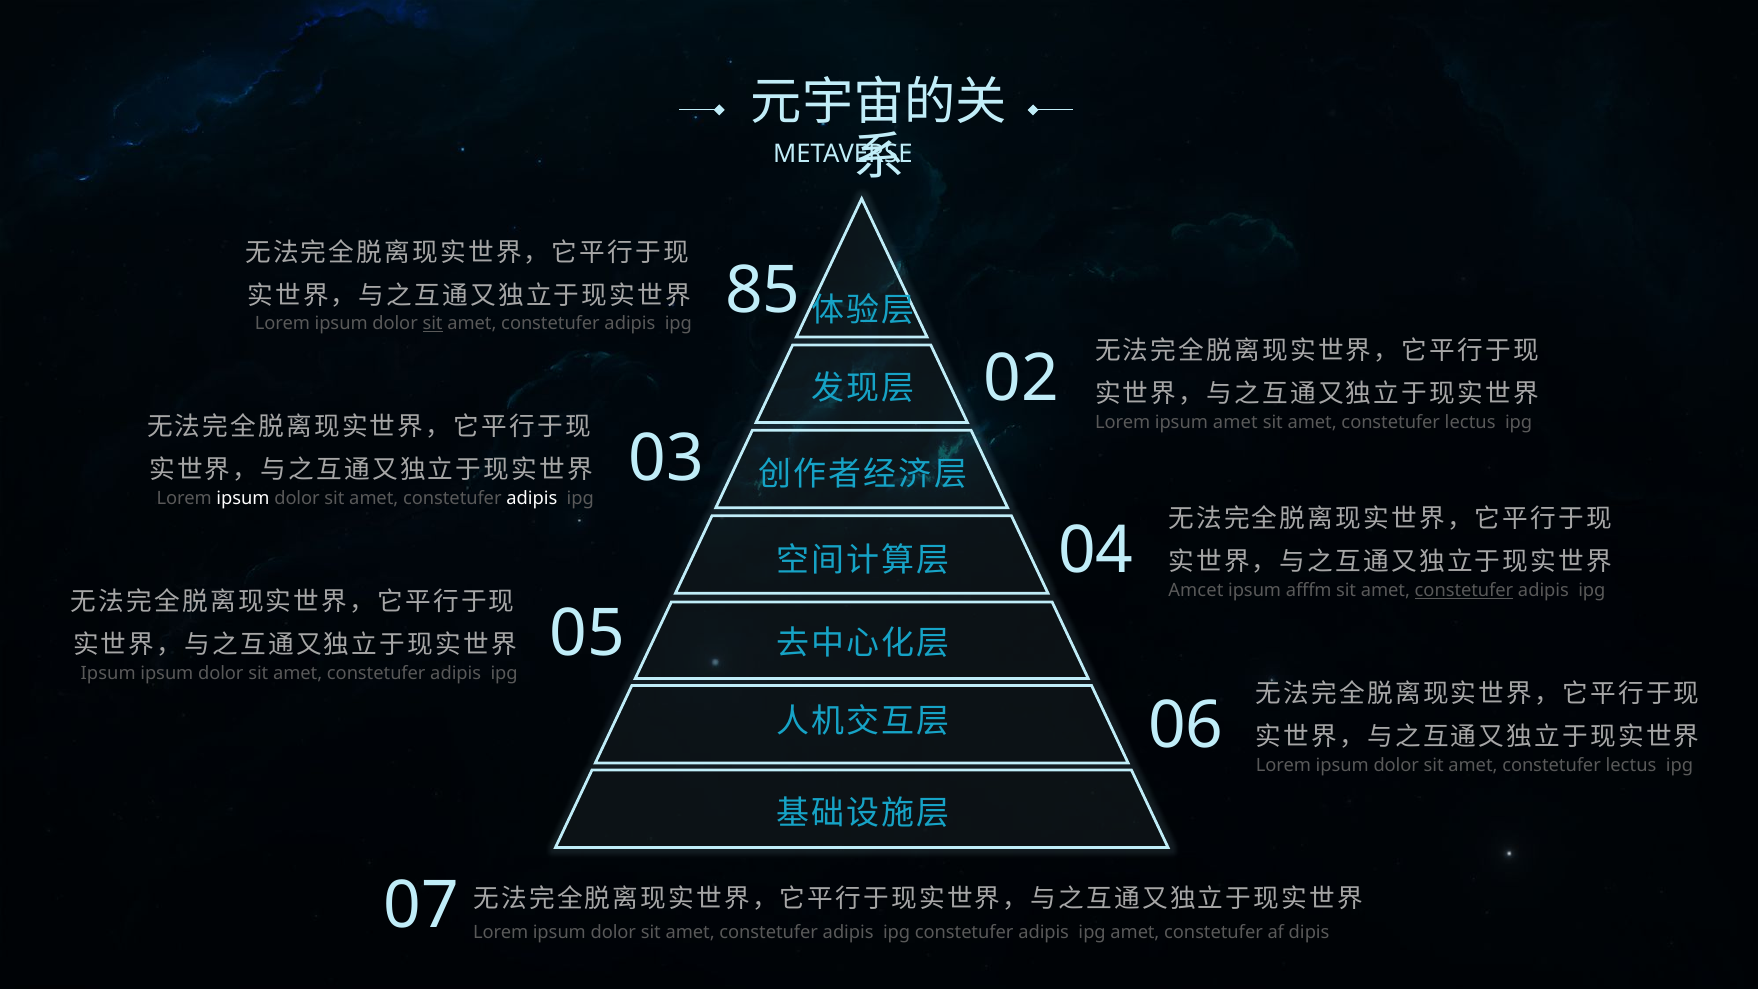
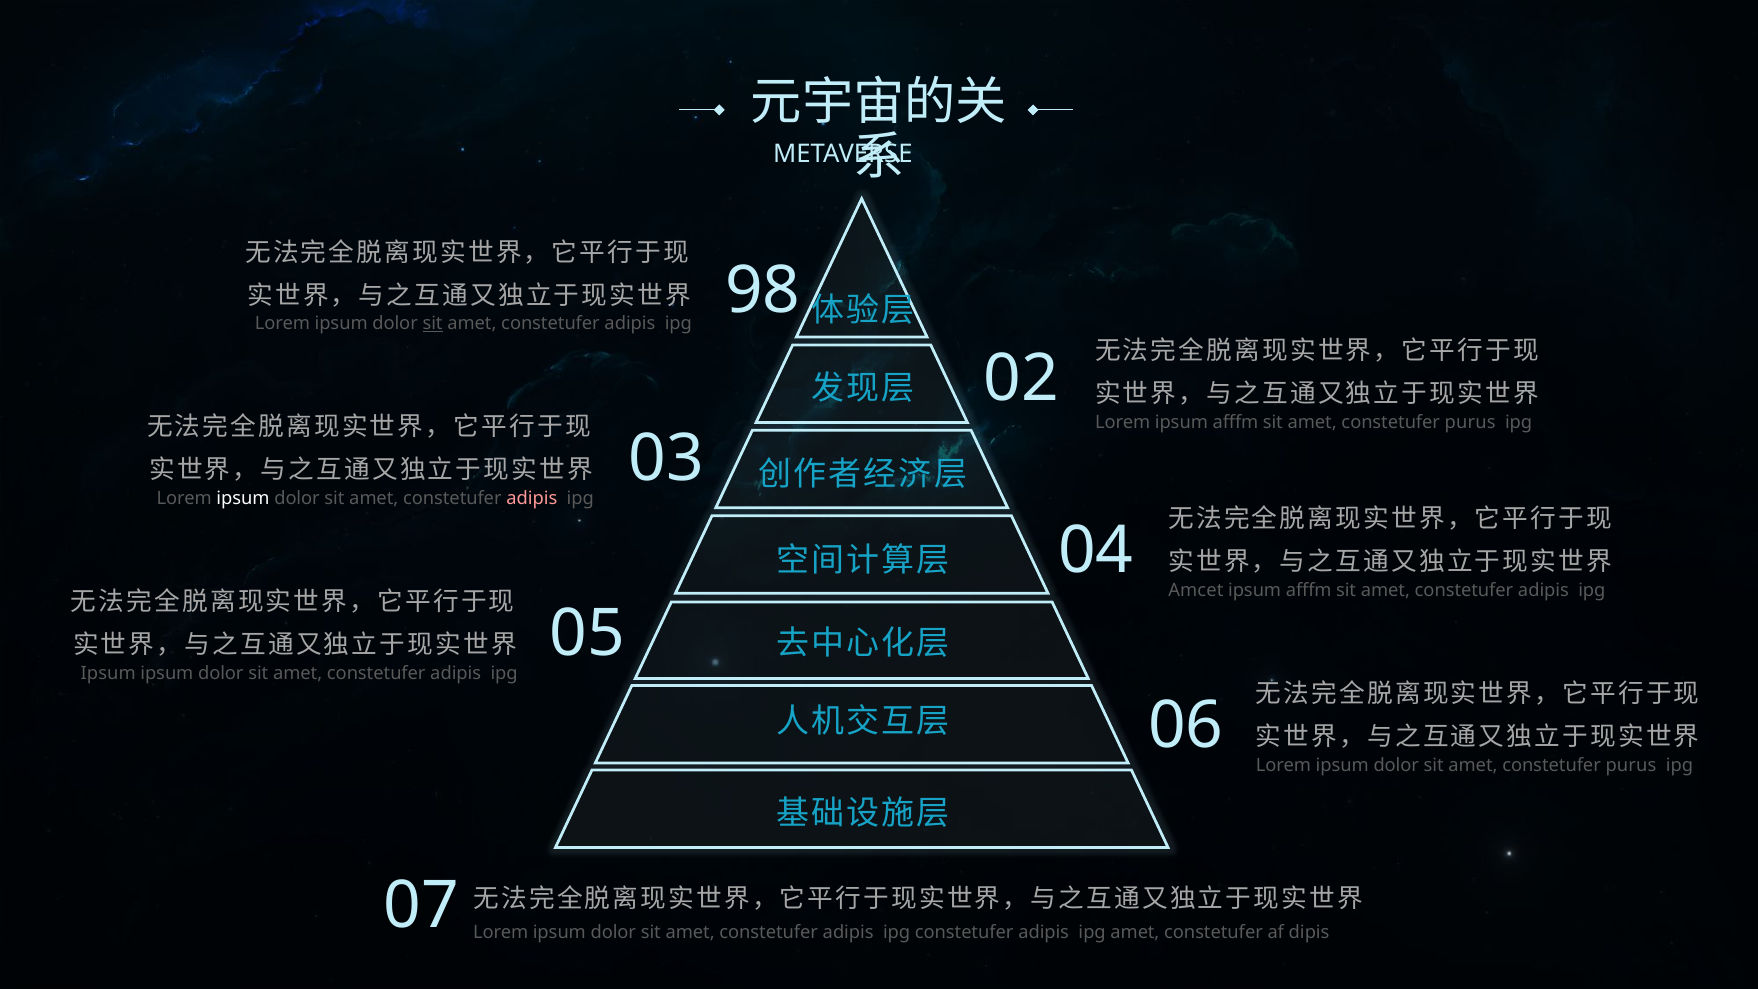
85: 85 -> 98
Lorem ipsum amet: amet -> afffm
lectus at (1470, 422): lectus -> purus
adipis at (532, 498) colour: white -> pink
constetufer at (1464, 590) underline: present -> none
lectus at (1631, 765): lectus -> purus
